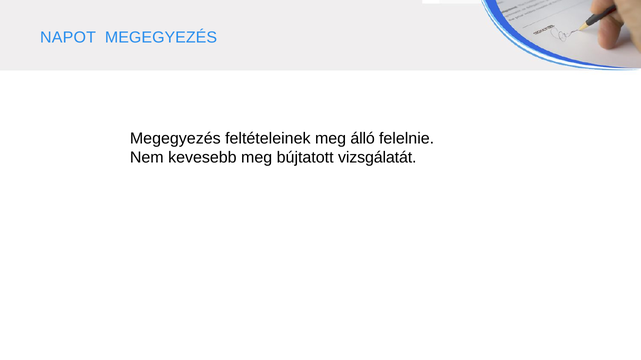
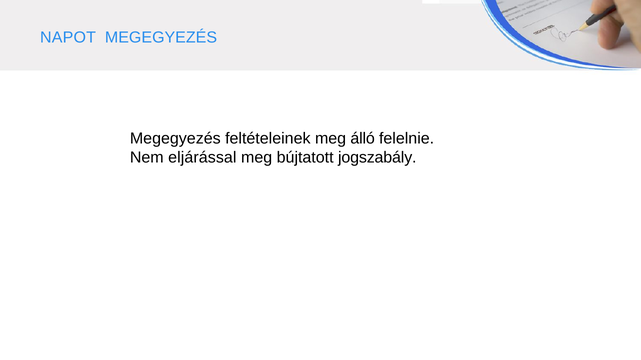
kevesebb: kevesebb -> eljárással
vizsgálatát: vizsgálatát -> jogszabály
